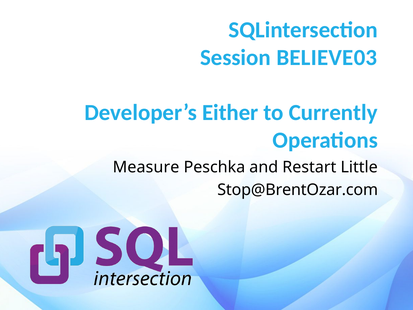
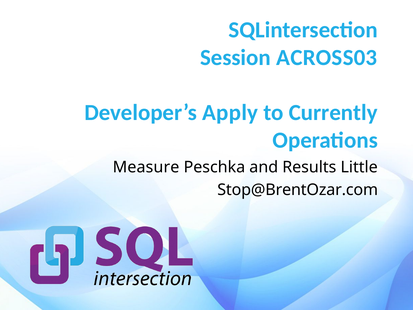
BELIEVE03: BELIEVE03 -> ACROSS03
Either: Either -> Apply
Restart: Restart -> Results
